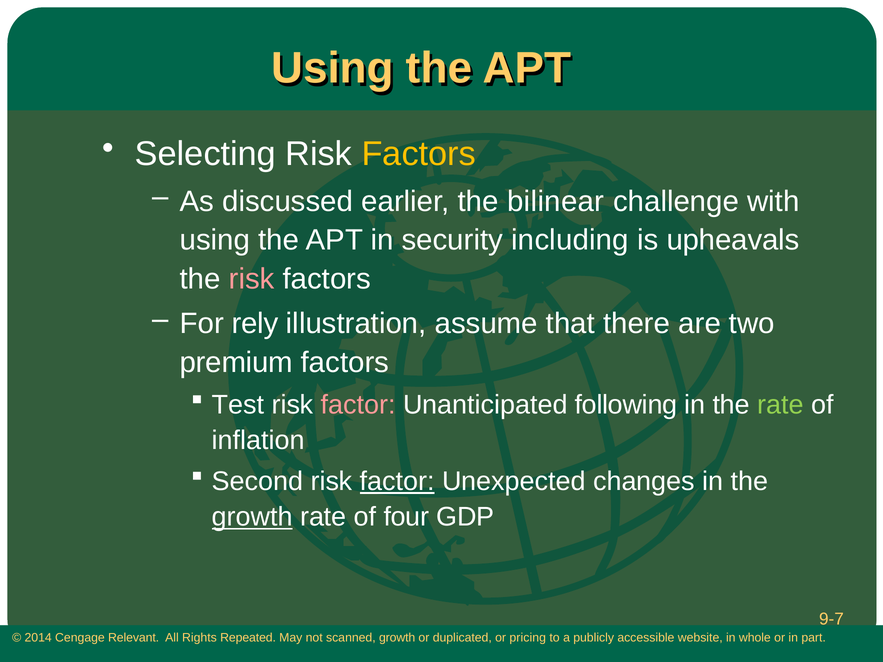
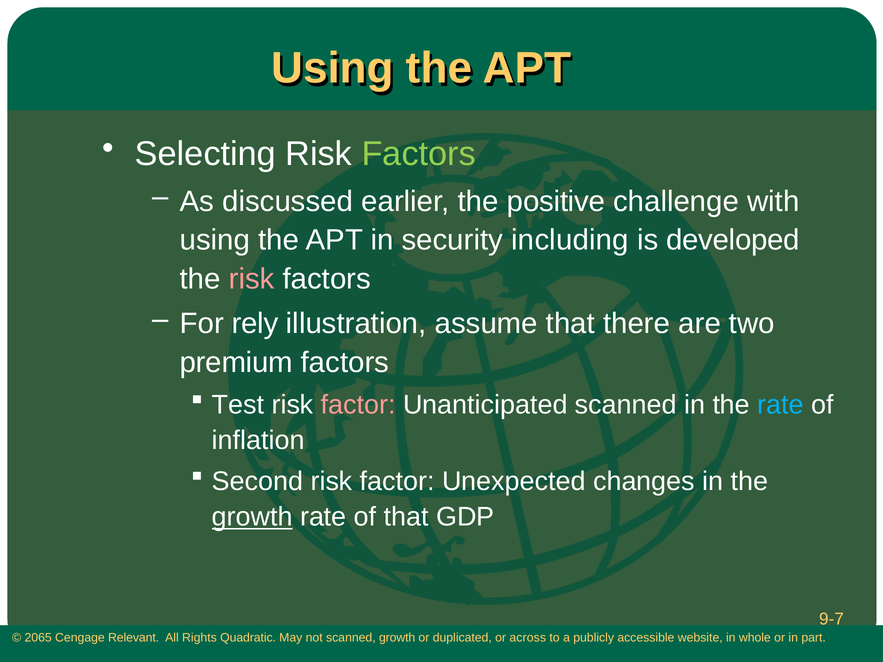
Factors at (419, 154) colour: yellow -> light green
bilinear: bilinear -> positive
upheavals: upheavals -> developed
Unanticipated following: following -> scanned
rate at (781, 405) colour: light green -> light blue
factor at (397, 482) underline: present -> none
of four: four -> that
2014: 2014 -> 2065
Repeated: Repeated -> Quadratic
pricing: pricing -> across
